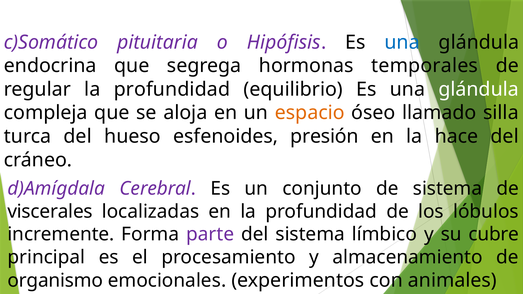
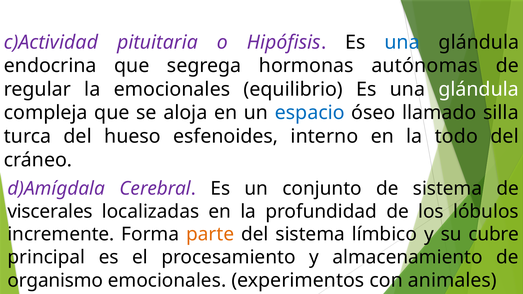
c)Somático: c)Somático -> c)Actividad
temporales: temporales -> autónomas
regular la profundidad: profundidad -> emocionales
espacio colour: orange -> blue
presión: presión -> interno
hace: hace -> todo
parte colour: purple -> orange
